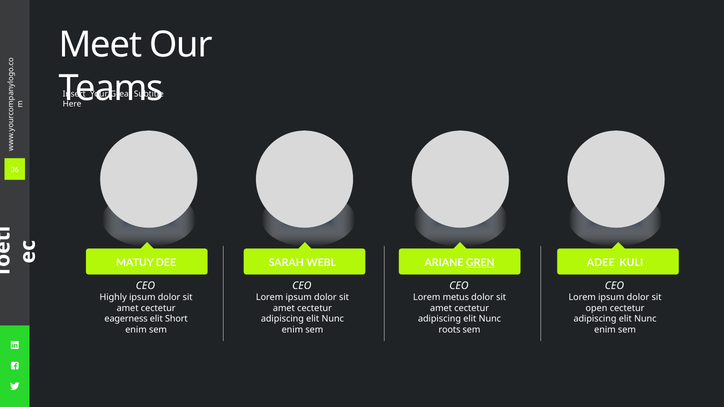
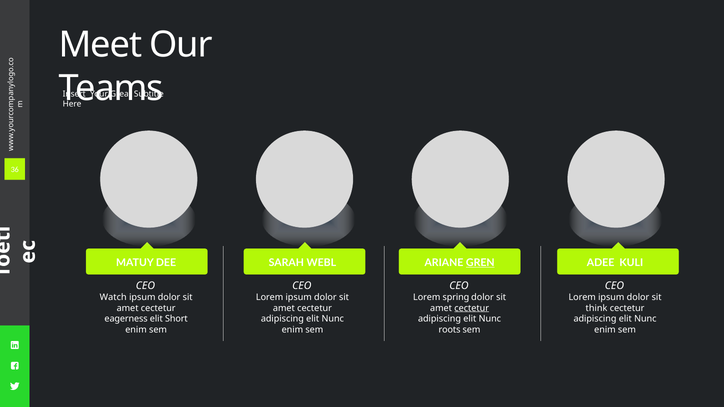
Highly: Highly -> Watch
metus: metus -> spring
cectetur at (472, 308) underline: none -> present
open: open -> think
